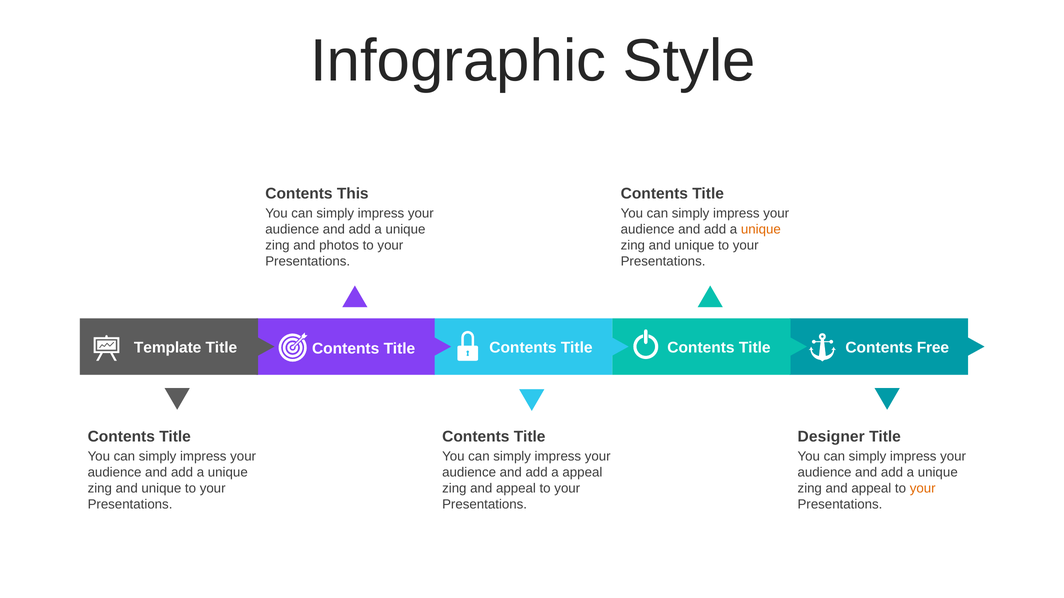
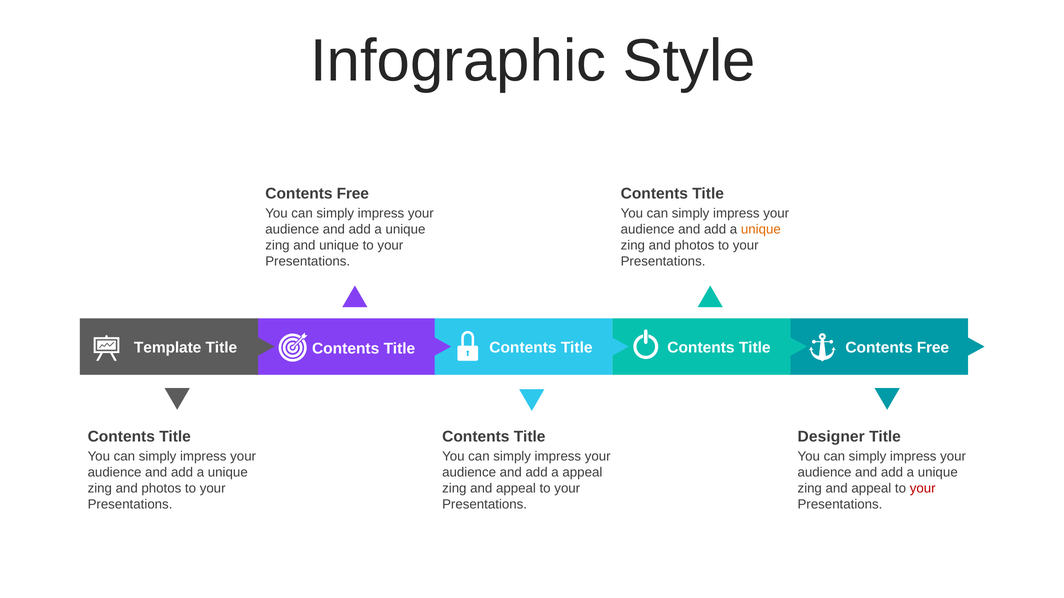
This at (353, 194): This -> Free
and photos: photos -> unique
unique at (694, 245): unique -> photos
unique at (161, 489): unique -> photos
your at (923, 489) colour: orange -> red
